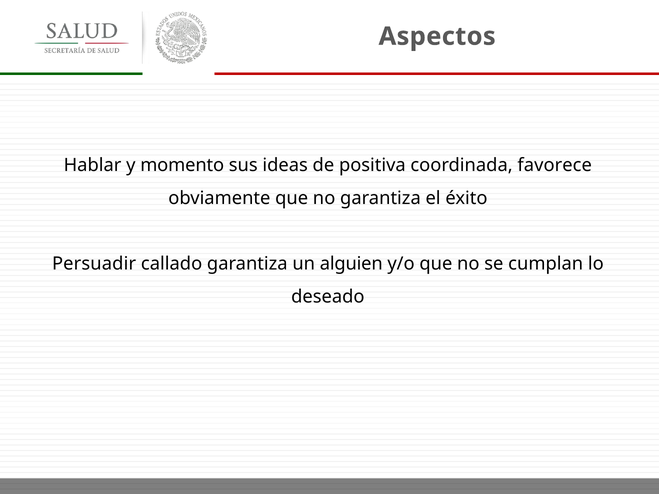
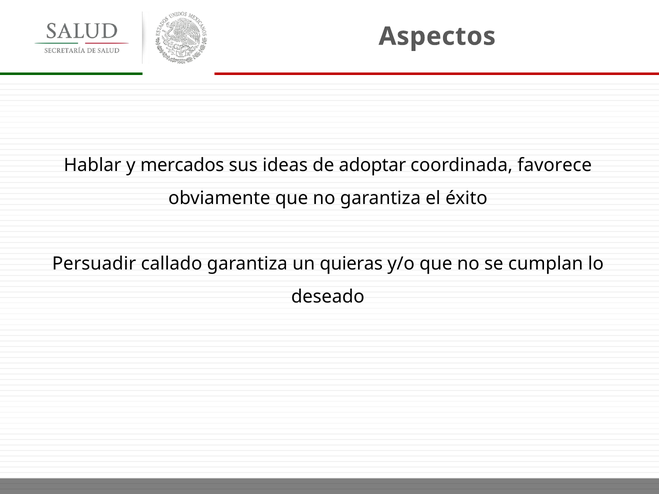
momento: momento -> mercados
positiva: positiva -> adoptar
alguien: alguien -> quieras
